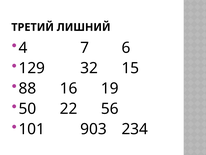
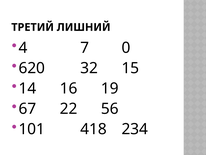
6: 6 -> 0
129: 129 -> 620
88: 88 -> 14
50: 50 -> 67
903: 903 -> 418
